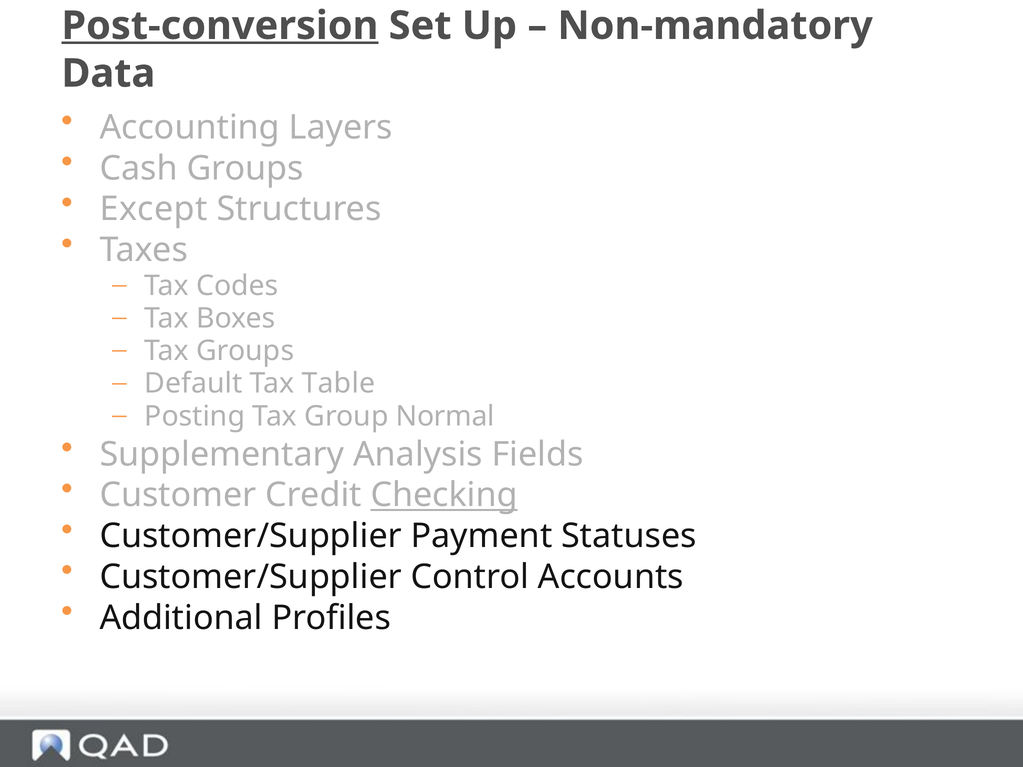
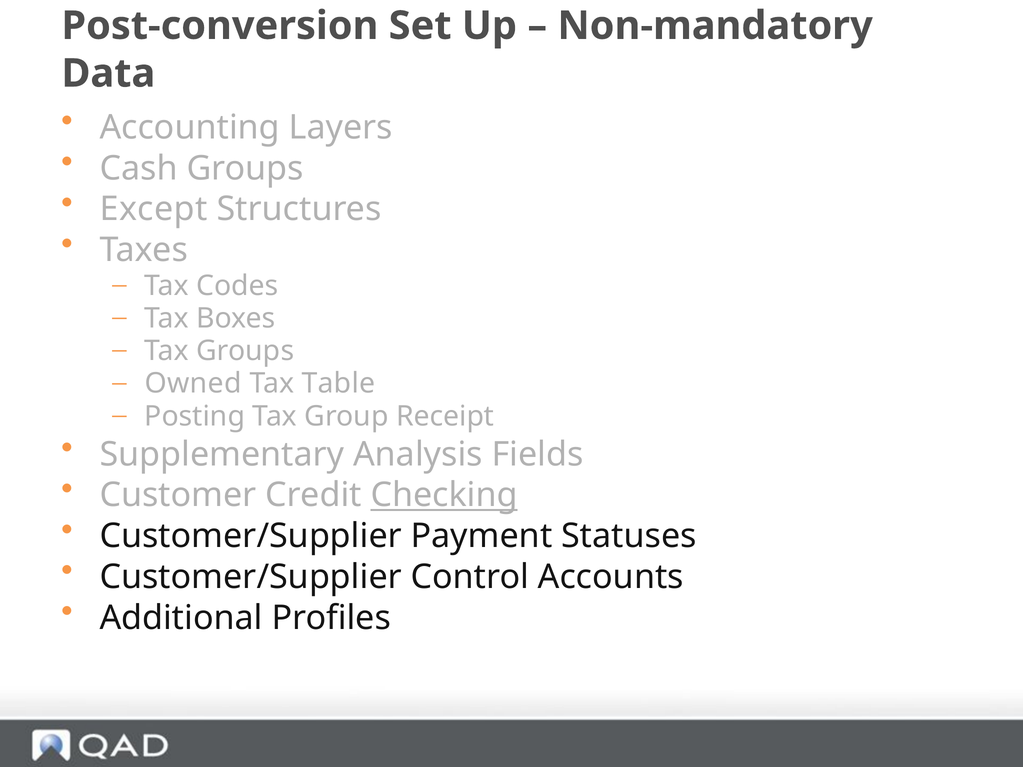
Post-conversion underline: present -> none
Default: Default -> Owned
Normal: Normal -> Receipt
